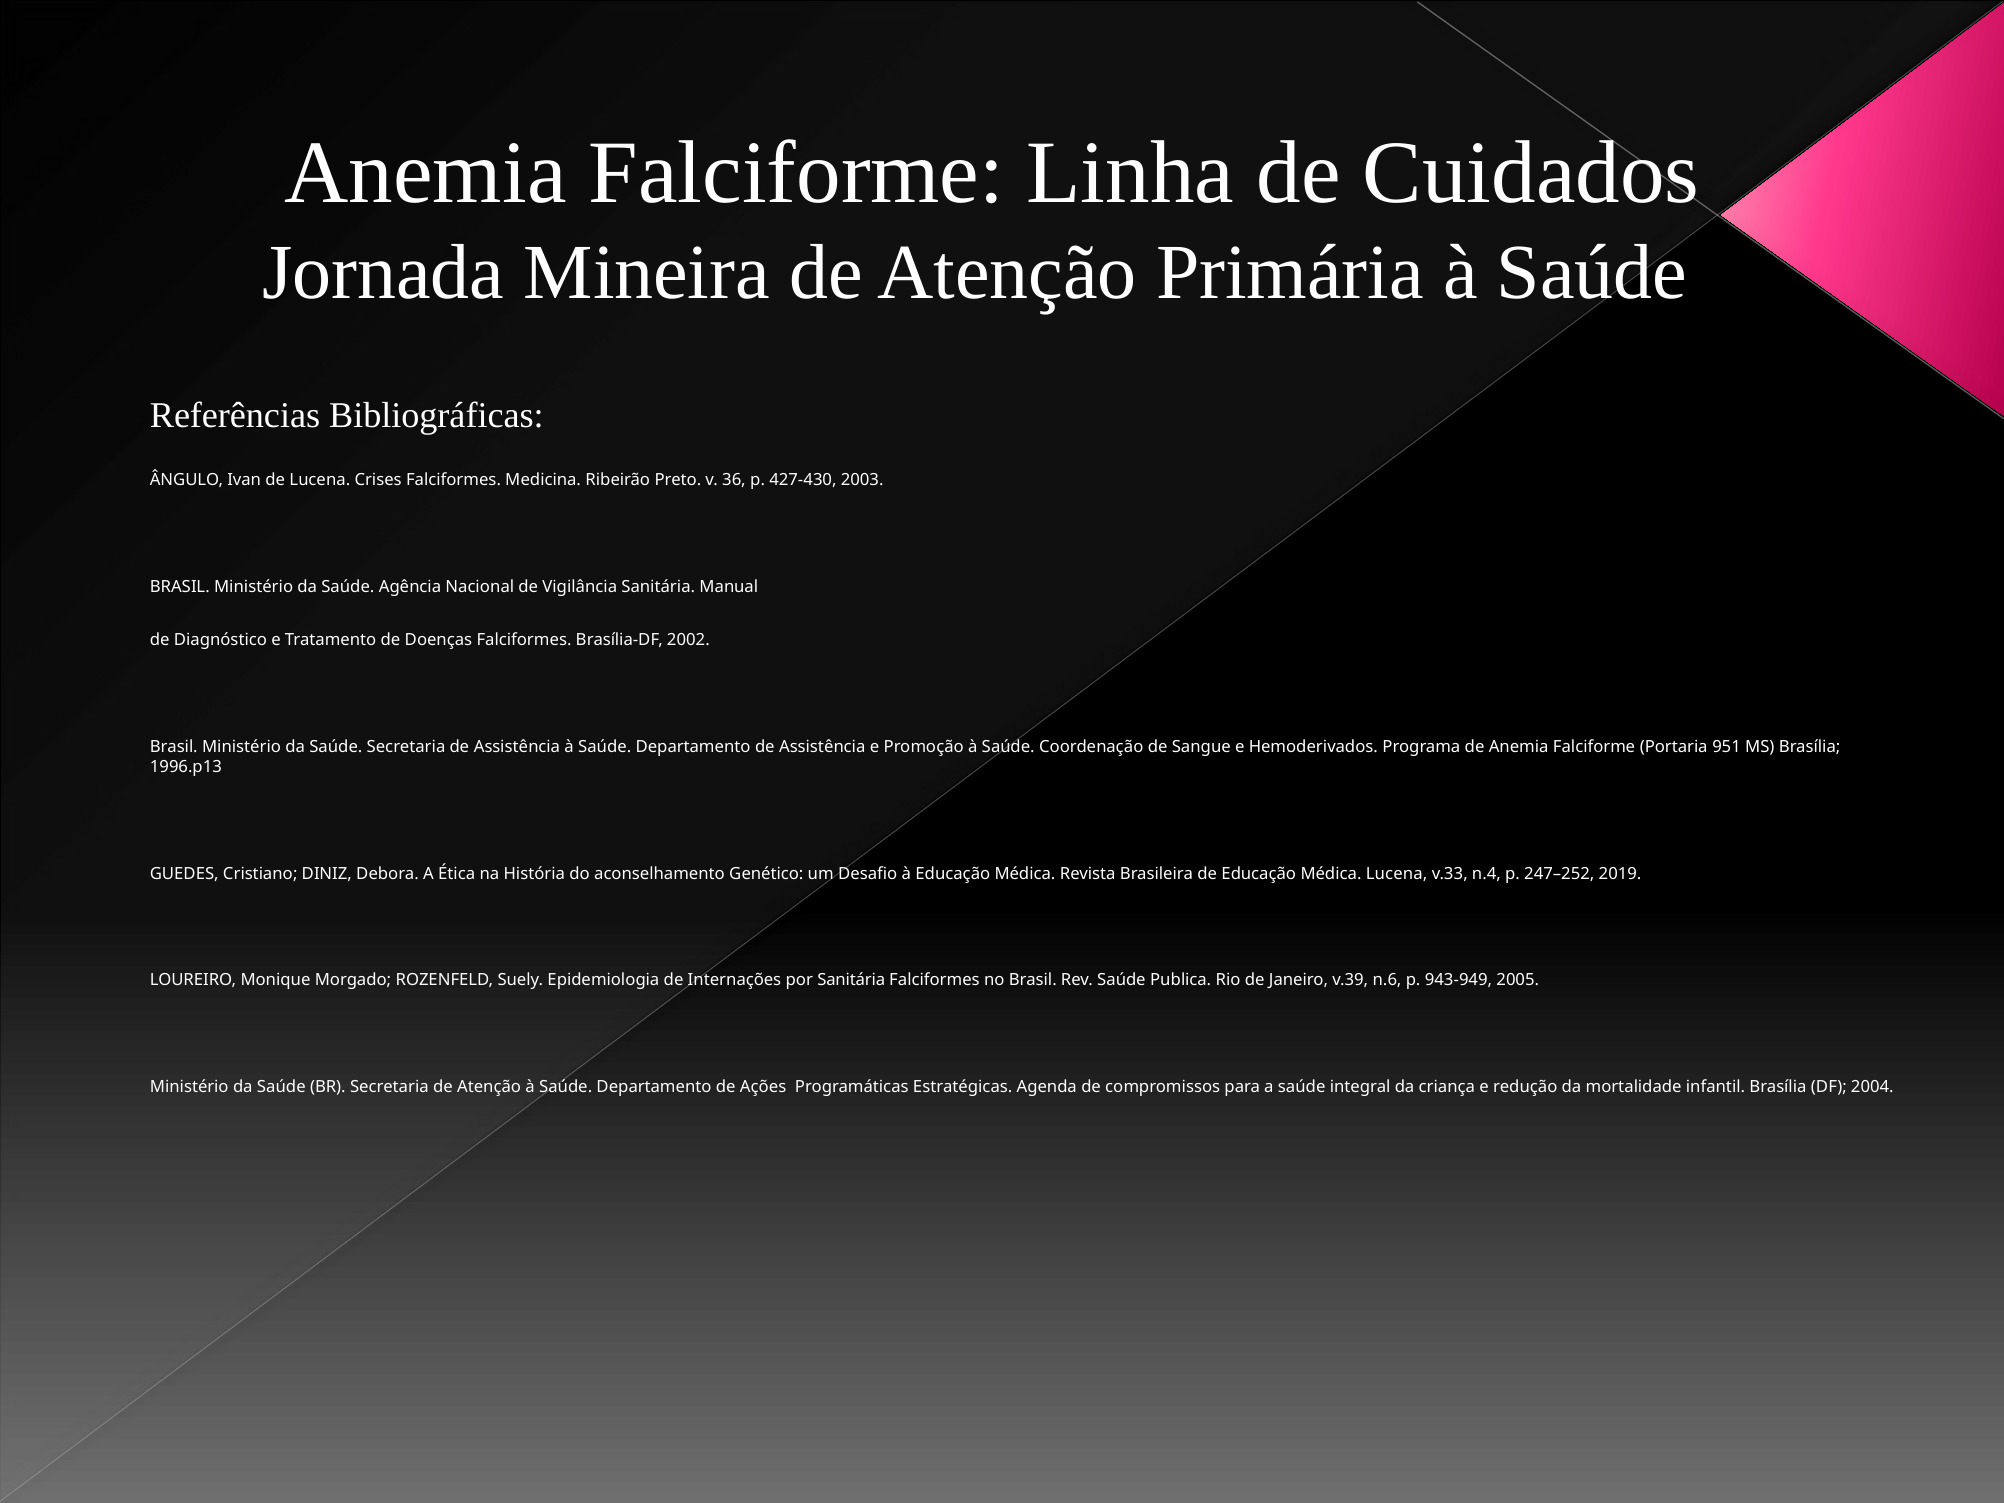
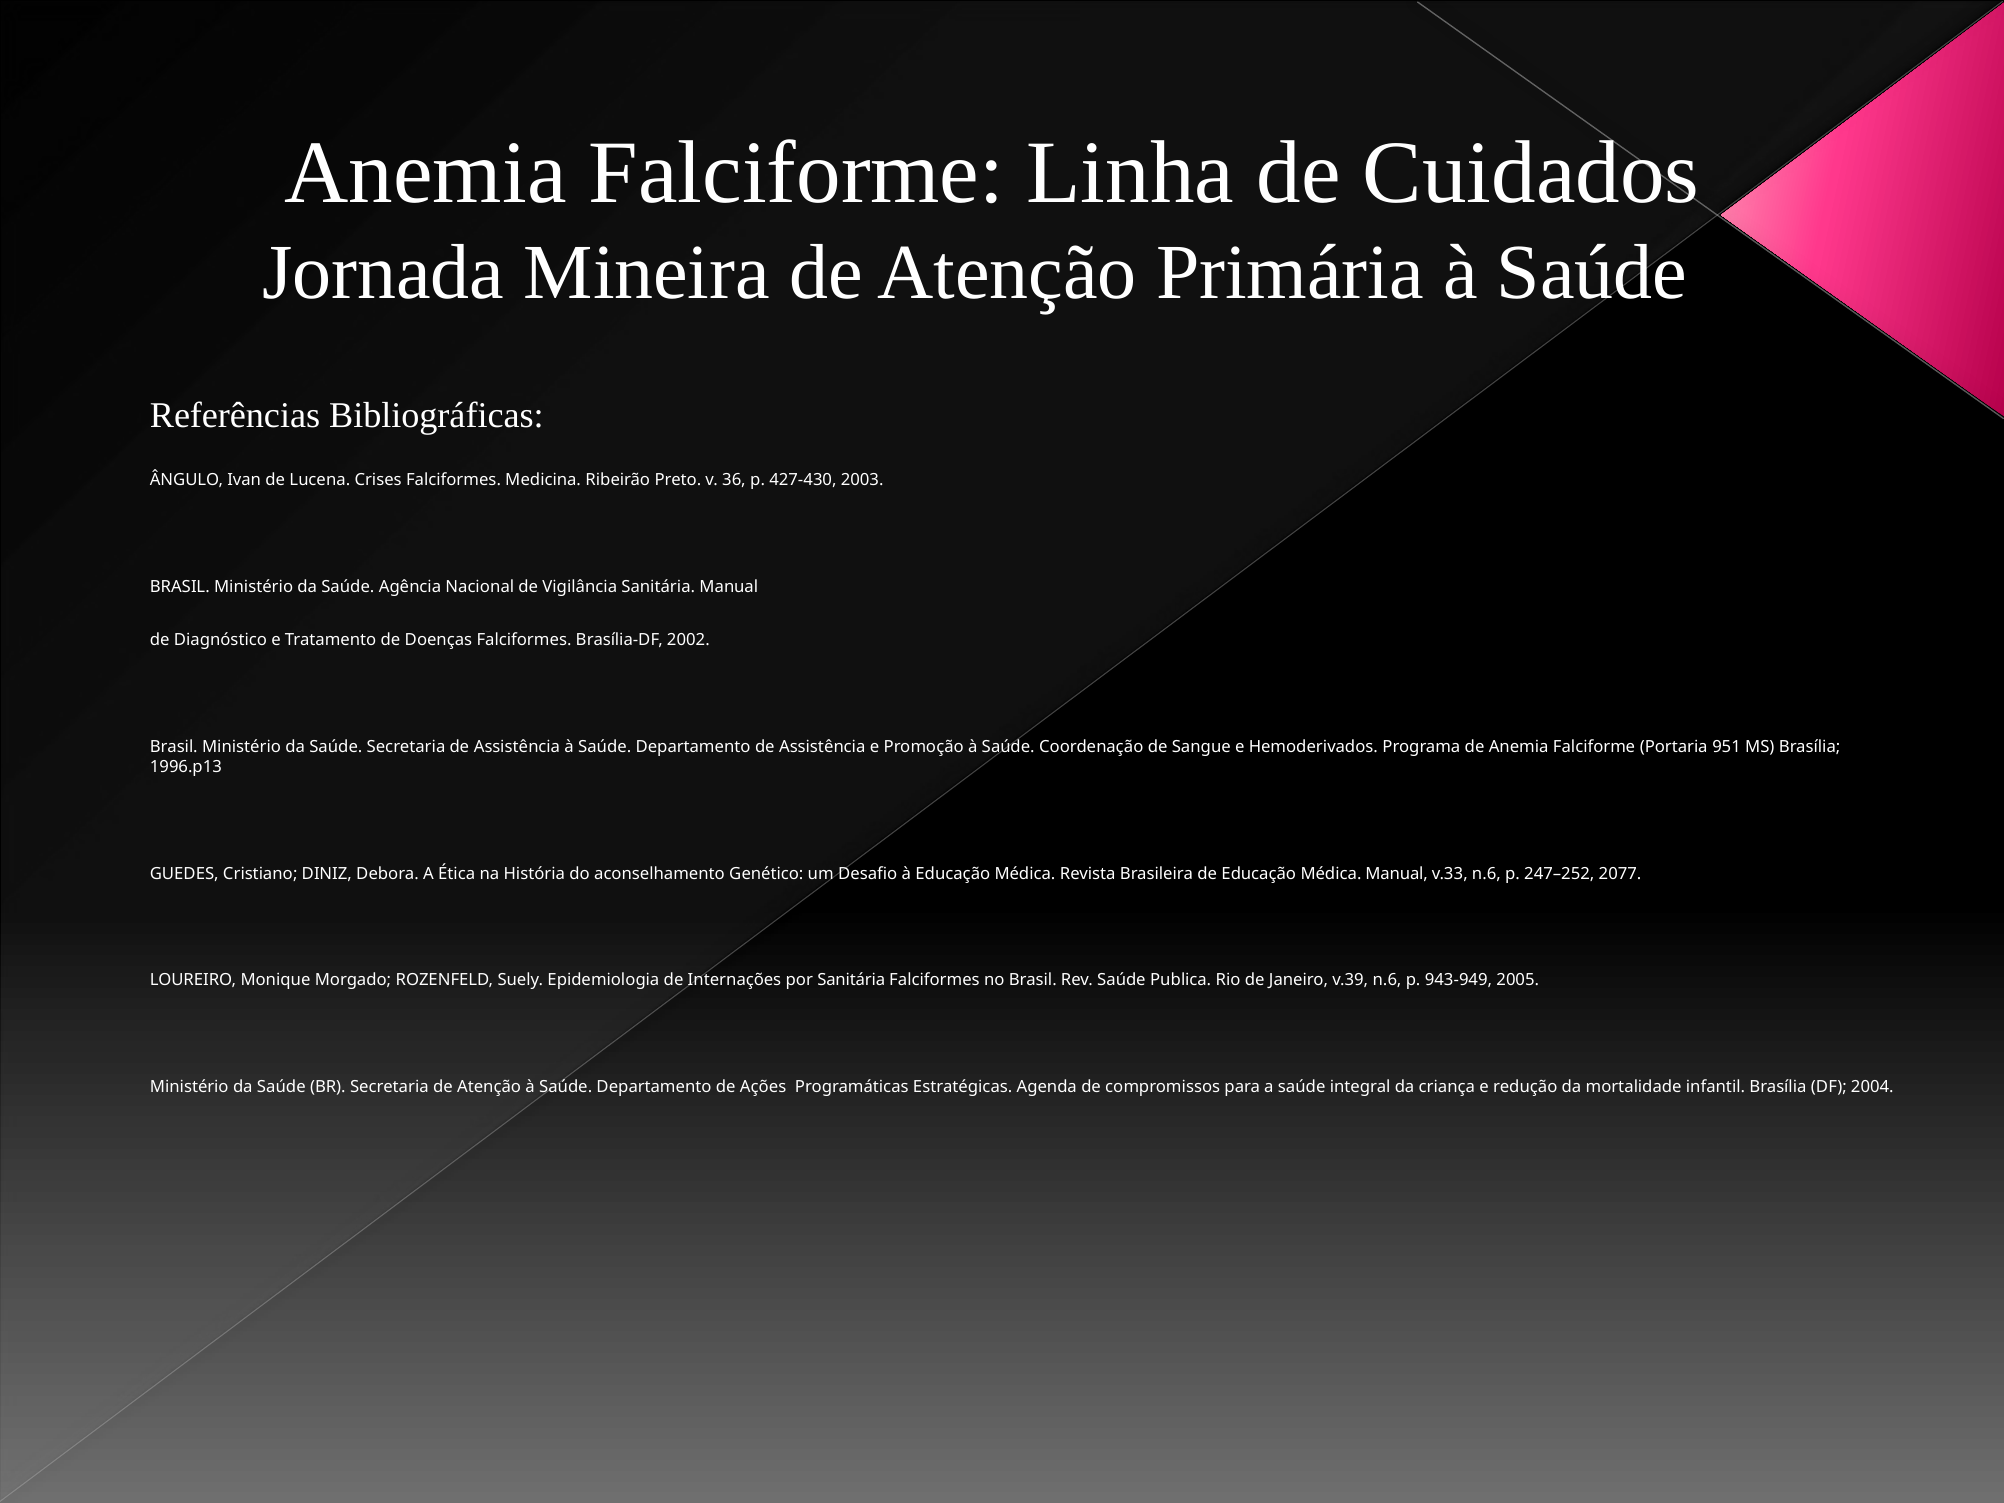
Médica Lucena: Lucena -> Manual
v.33 n.4: n.4 -> n.6
2019: 2019 -> 2077
